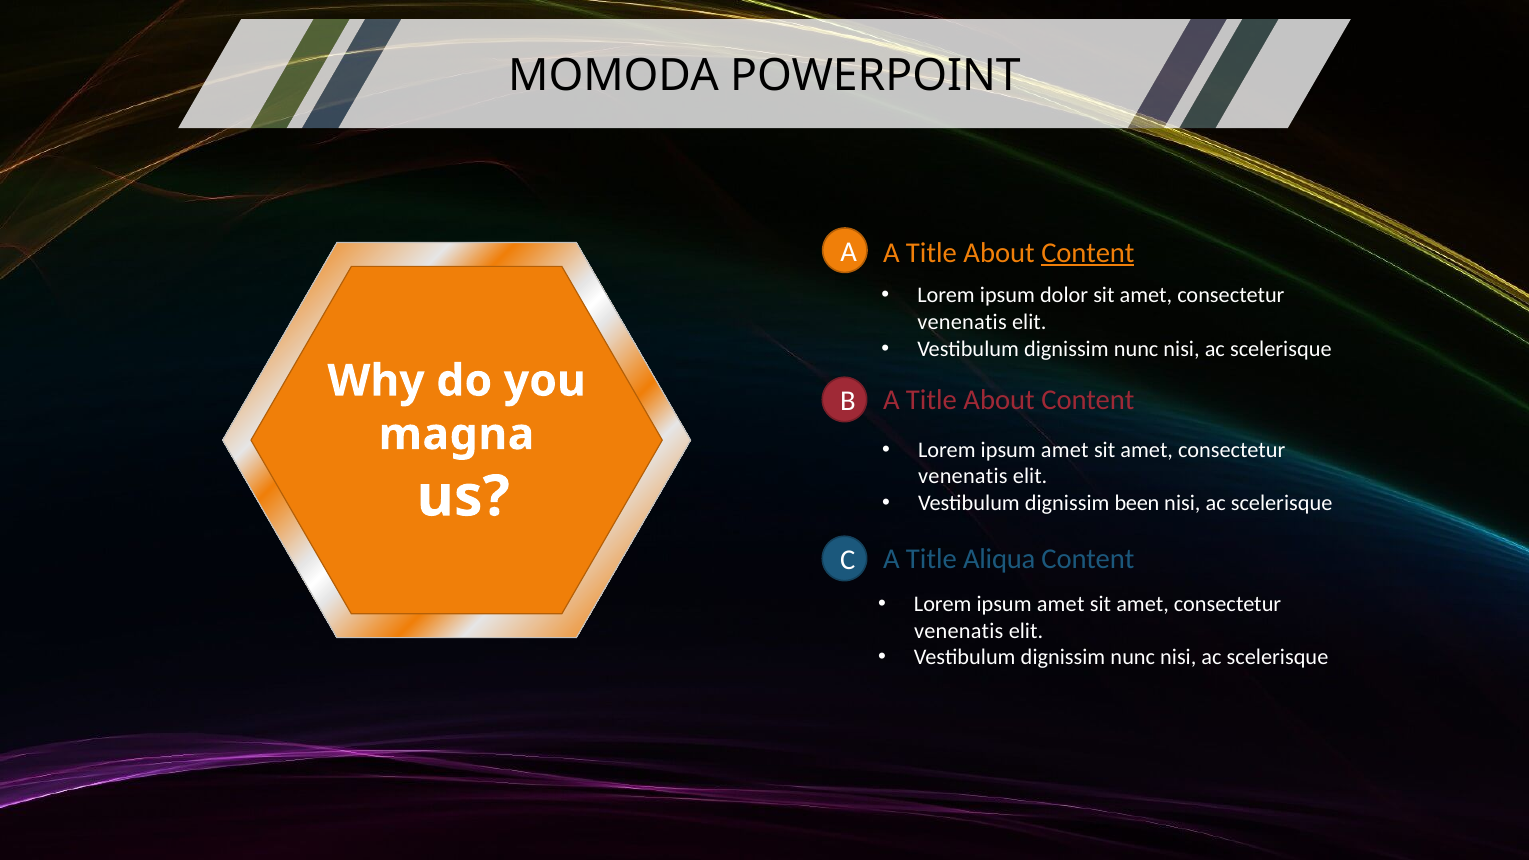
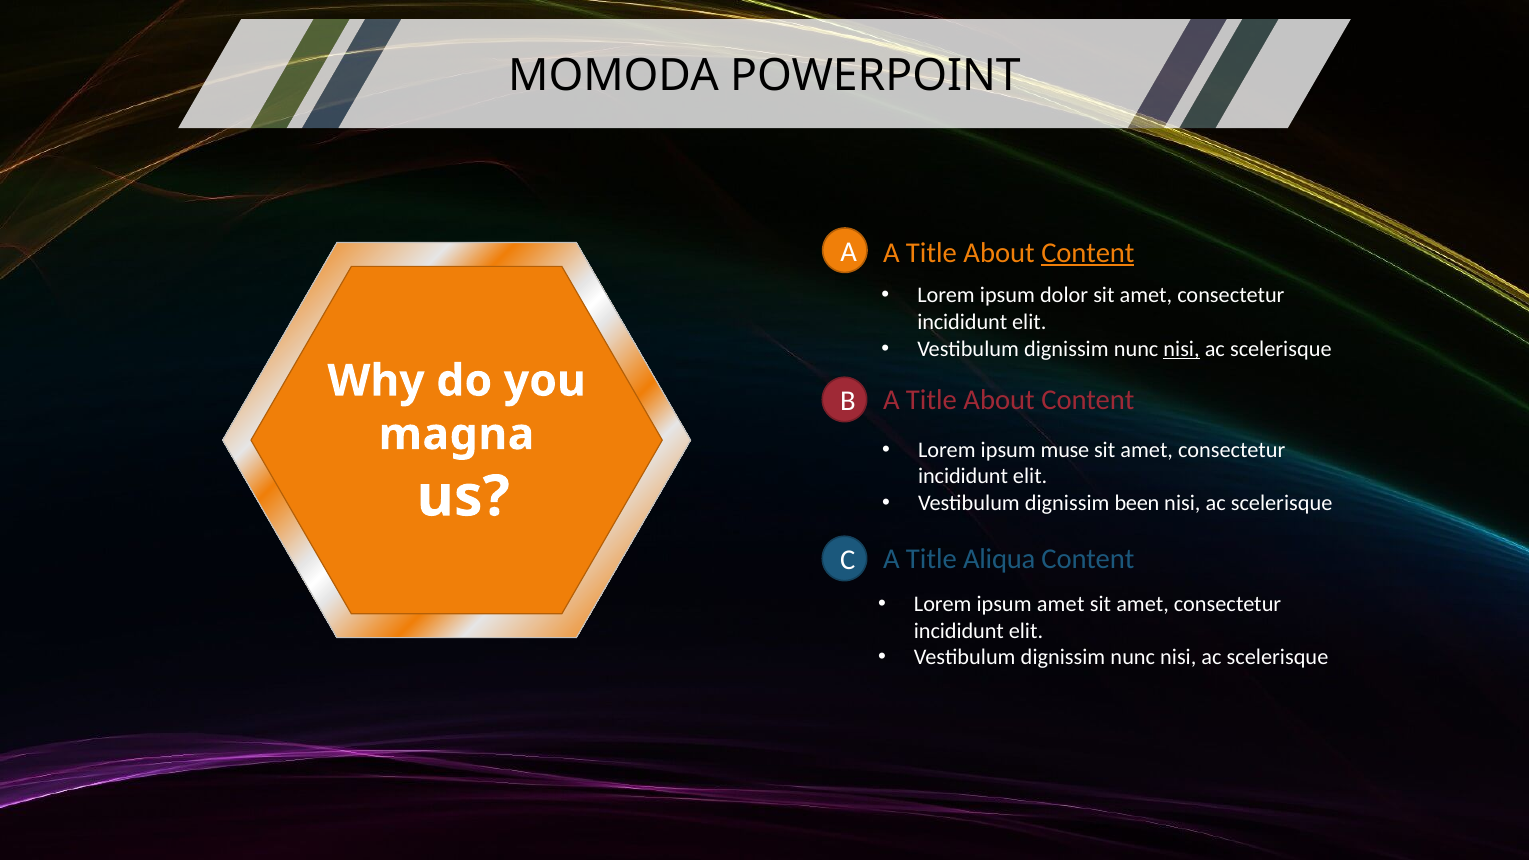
venenatis at (962, 322): venenatis -> incididunt
nisi at (1182, 349) underline: none -> present
amet at (1065, 450): amet -> muse
venenatis at (963, 477): venenatis -> incididunt
venenatis at (959, 631): venenatis -> incididunt
